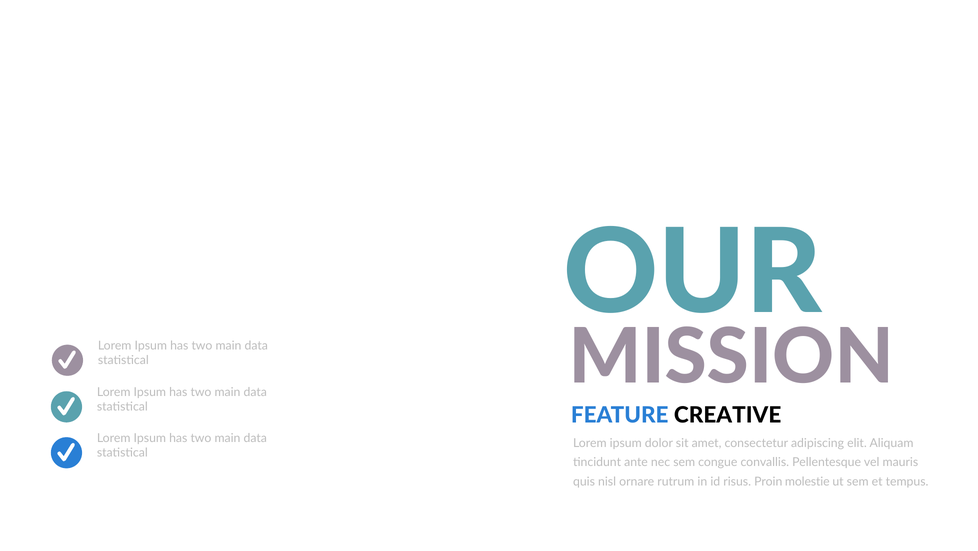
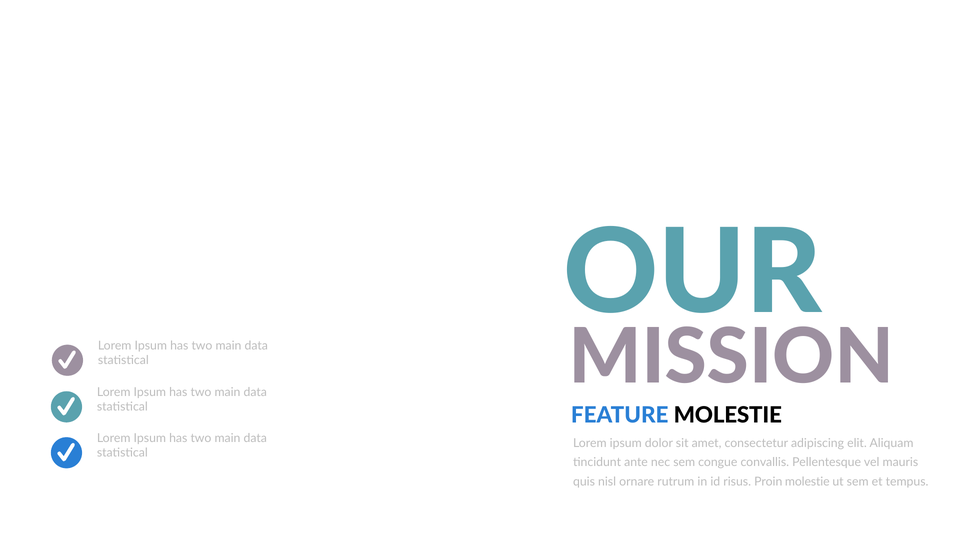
FEATURE CREATIVE: CREATIVE -> MOLESTIE
